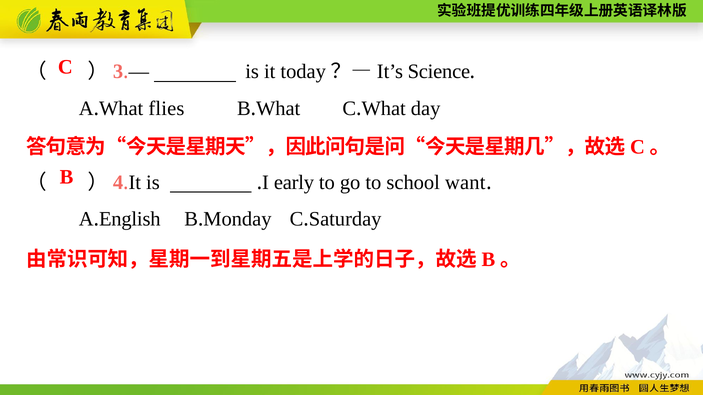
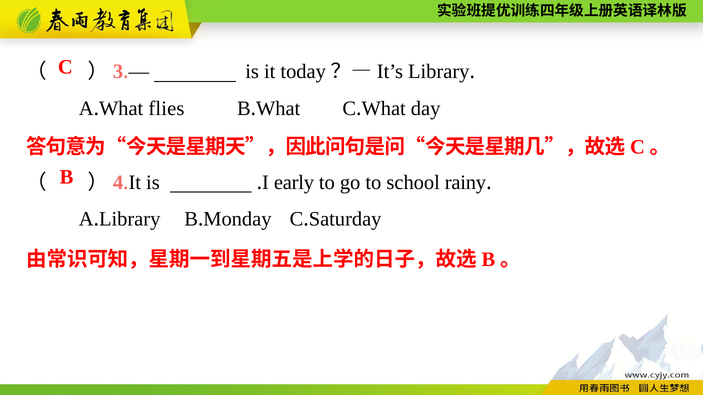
Science at (439, 72): Science -> Library
want: want -> rainy
English at (130, 219): English -> Library
